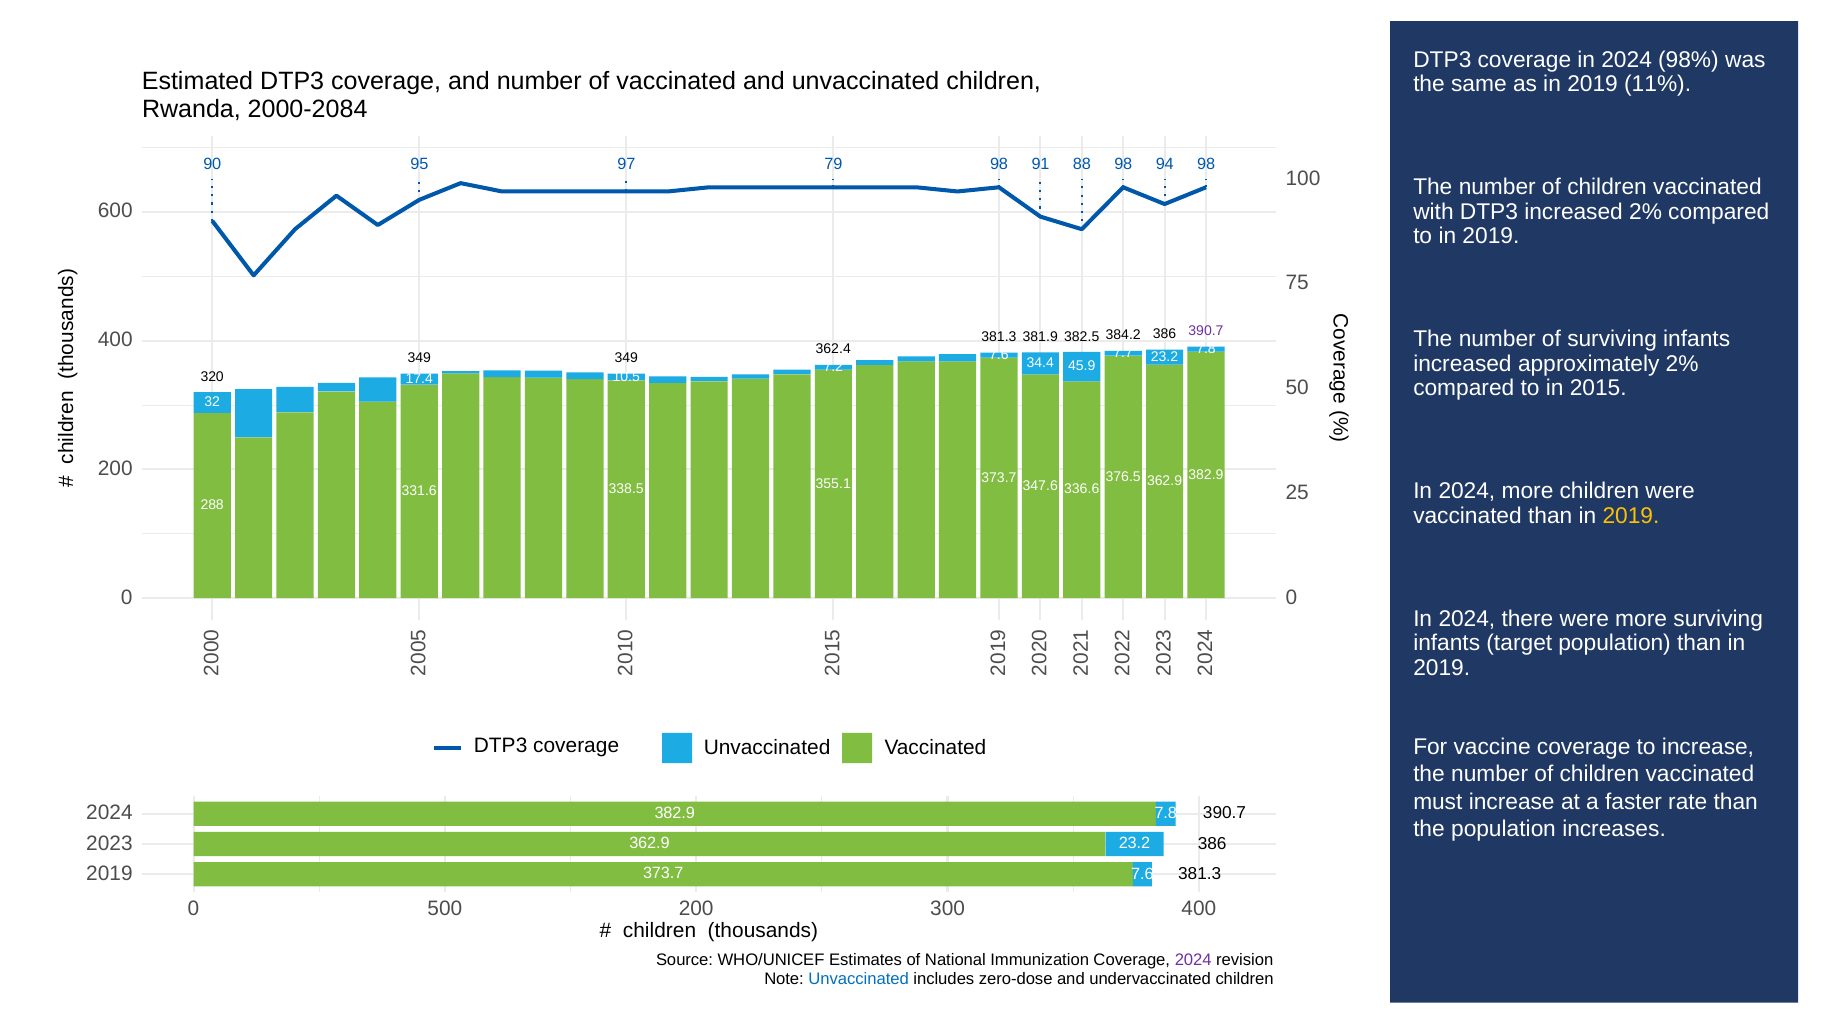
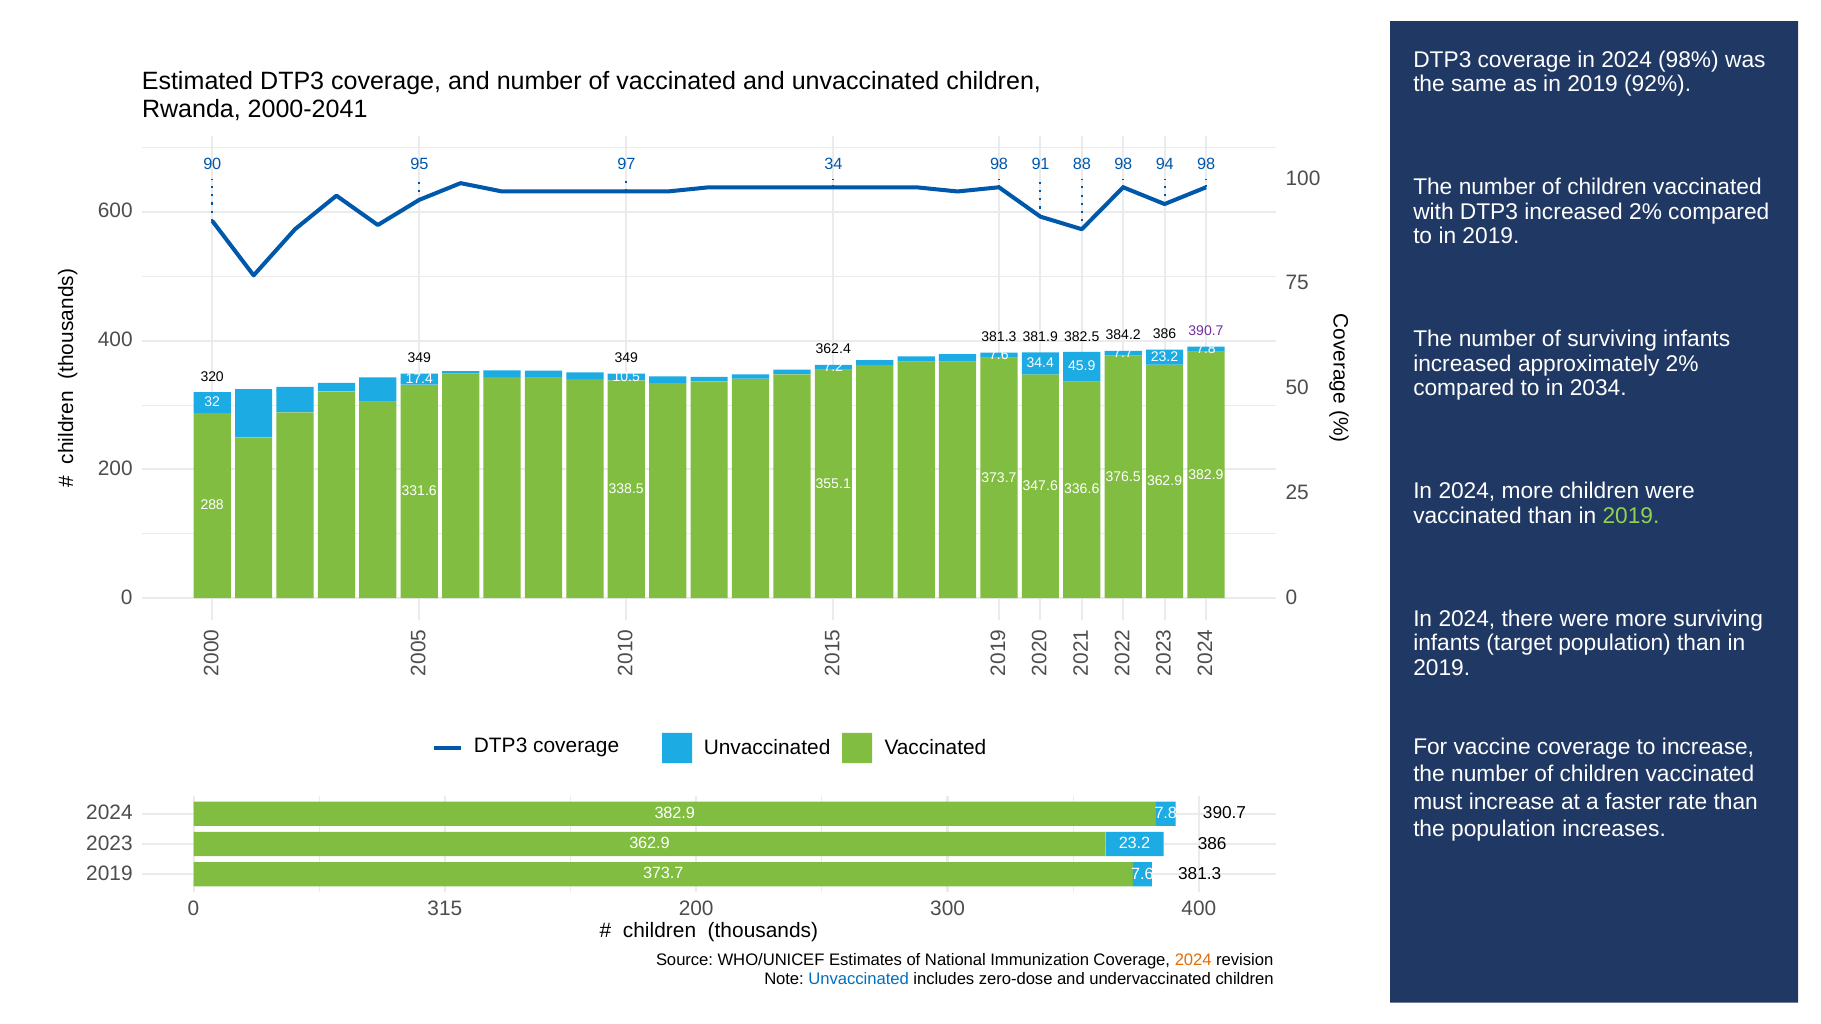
11%: 11% -> 92%
2000-2084: 2000-2084 -> 2000-2041
79: 79 -> 34
2015: 2015 -> 2034
2019 at (1631, 516) colour: yellow -> light green
500: 500 -> 315
2024 at (1193, 960) colour: purple -> orange
